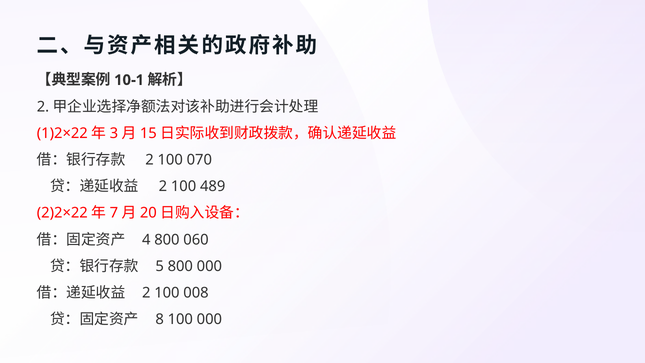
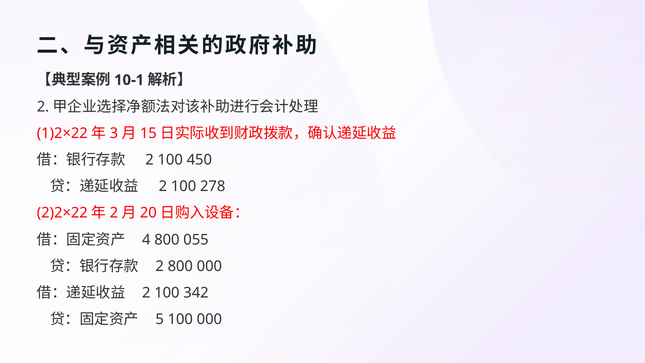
070: 070 -> 450
489: 489 -> 278
7 at (114, 213): 7 -> 2
060: 060 -> 055
5 at (160, 266): 5 -> 2
008: 008 -> 342
8: 8 -> 5
